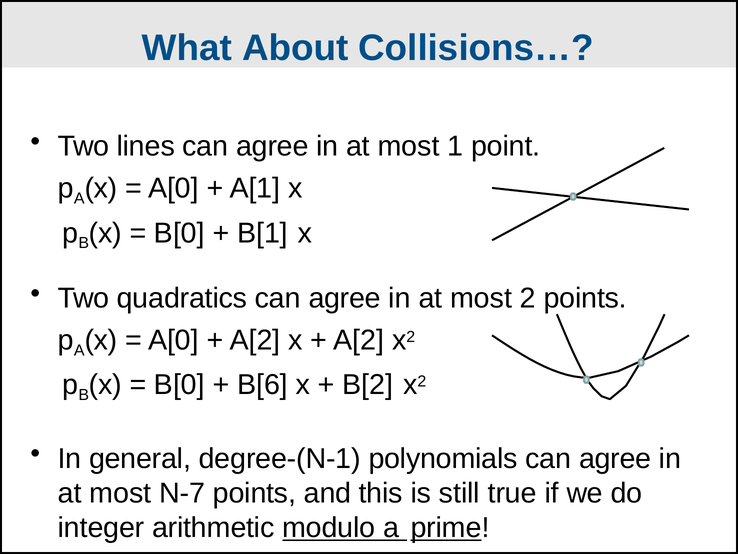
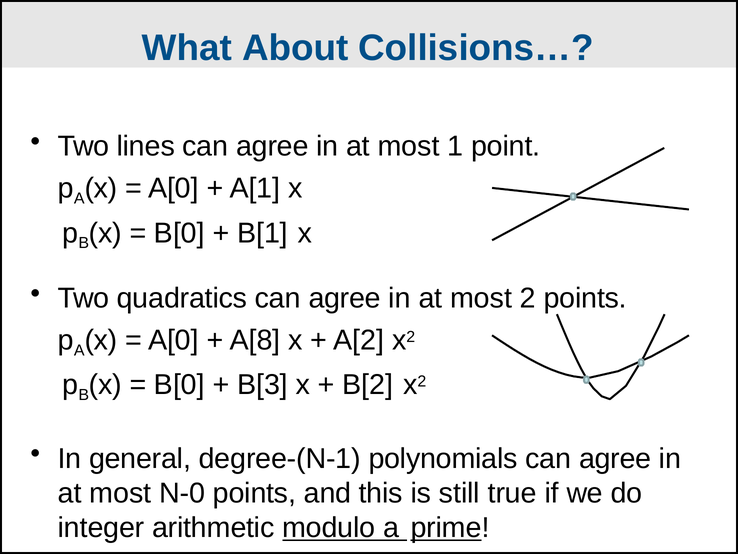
A[2 at (255, 340): A[2 -> A[8
B[6: B[6 -> B[3
N-7: N-7 -> N-0
